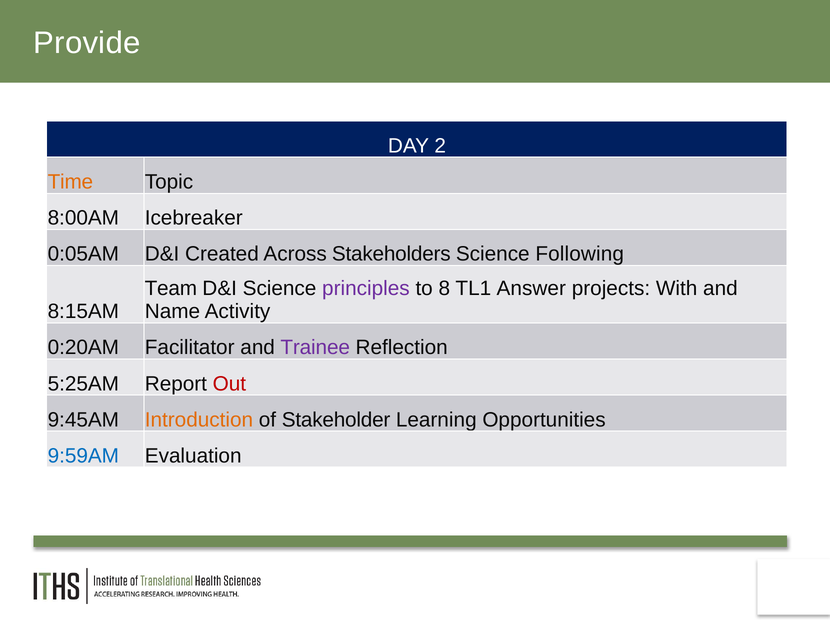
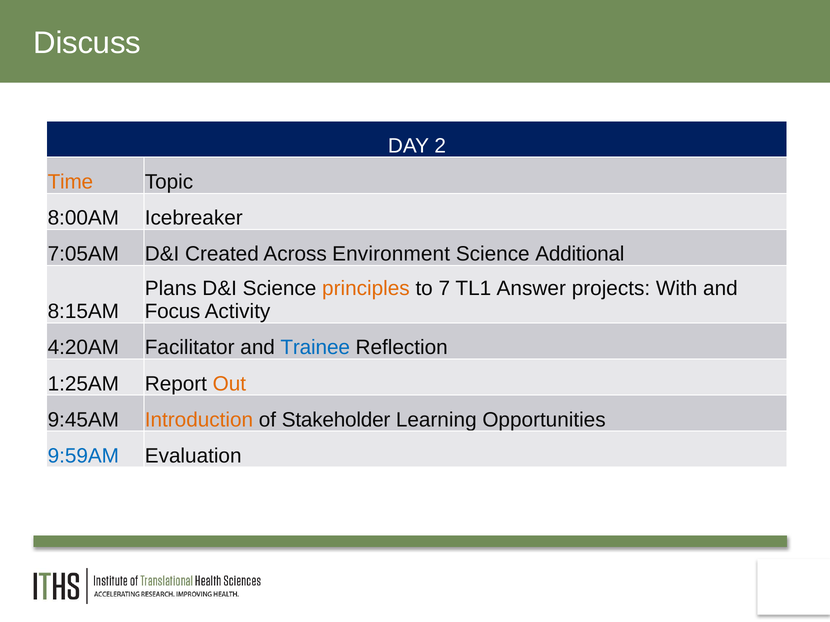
Provide: Provide -> Discuss
0:05AM: 0:05AM -> 7:05AM
Stakeholders: Stakeholders -> Environment
Following: Following -> Additional
Team: Team -> Plans
principles colour: purple -> orange
8: 8 -> 7
Name: Name -> Focus
0:20AM: 0:20AM -> 4:20AM
Trainee colour: purple -> blue
5:25AM: 5:25AM -> 1:25AM
Out colour: red -> orange
